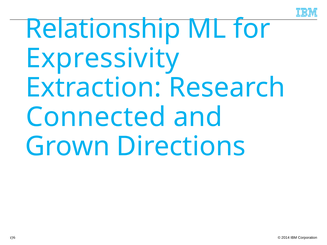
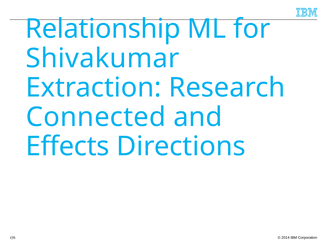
Expressivity: Expressivity -> Shivakumar
Grown: Grown -> Effects
